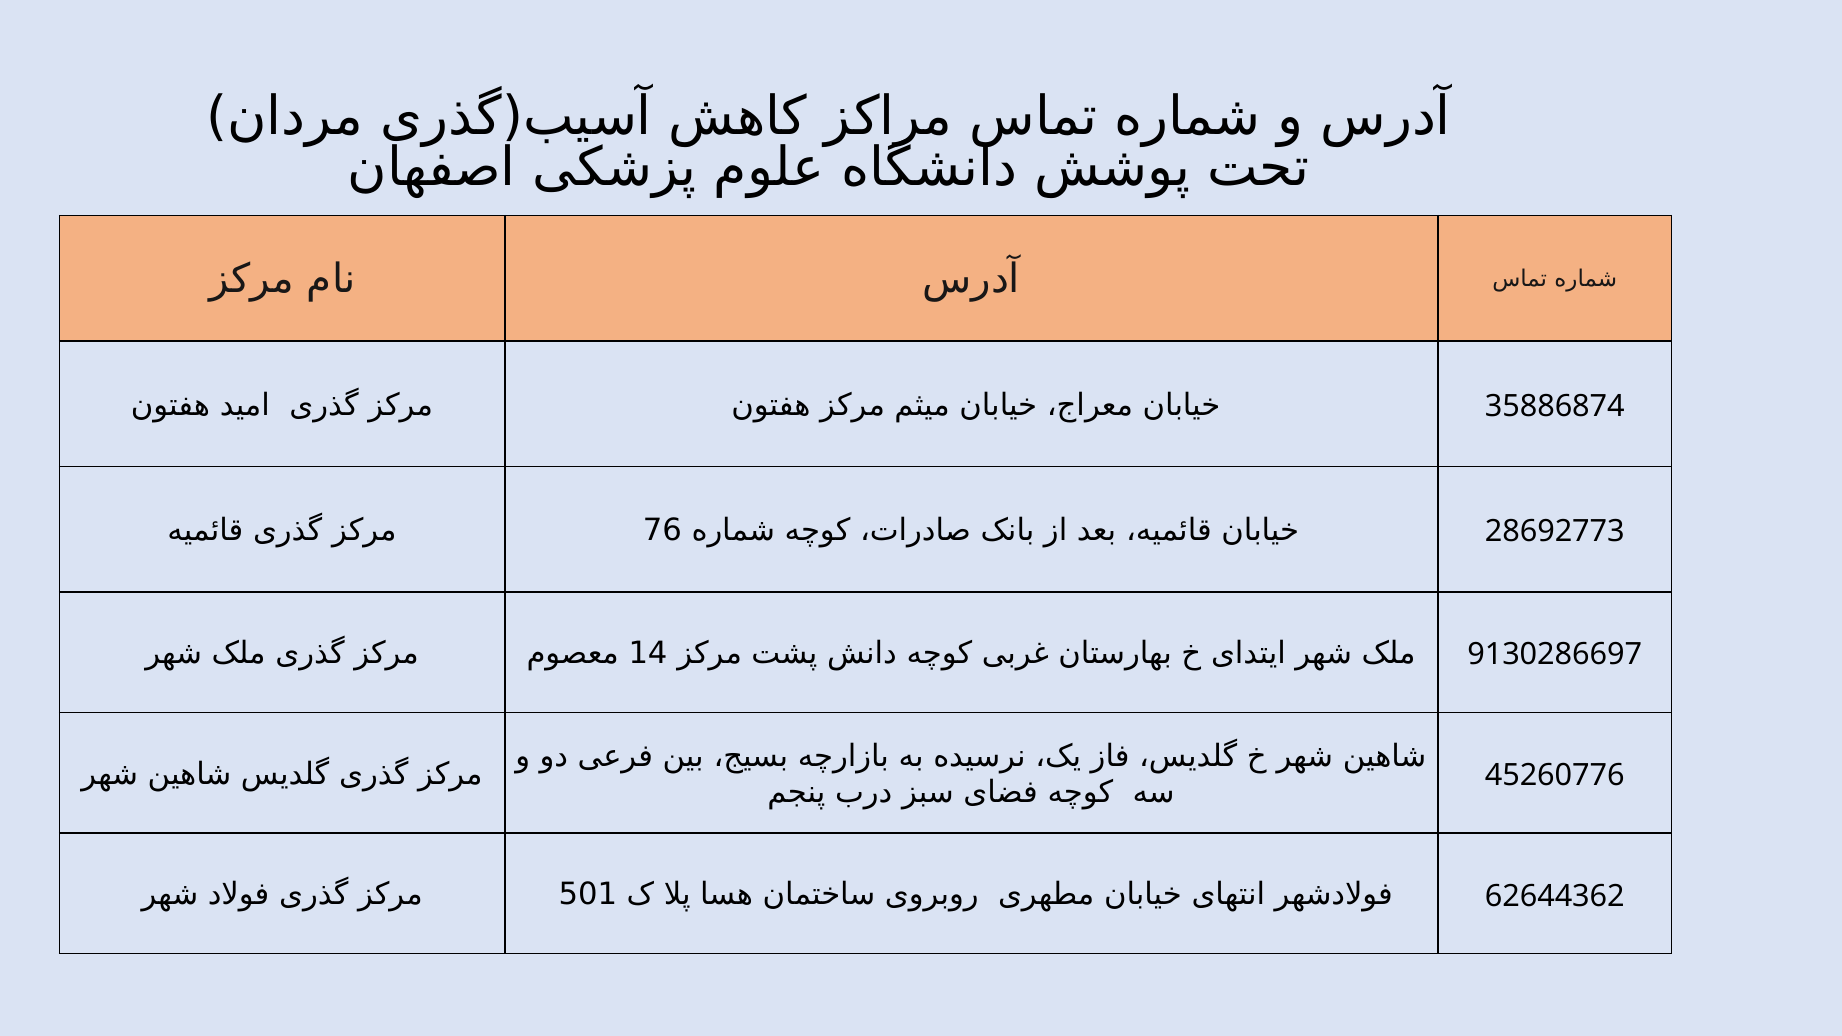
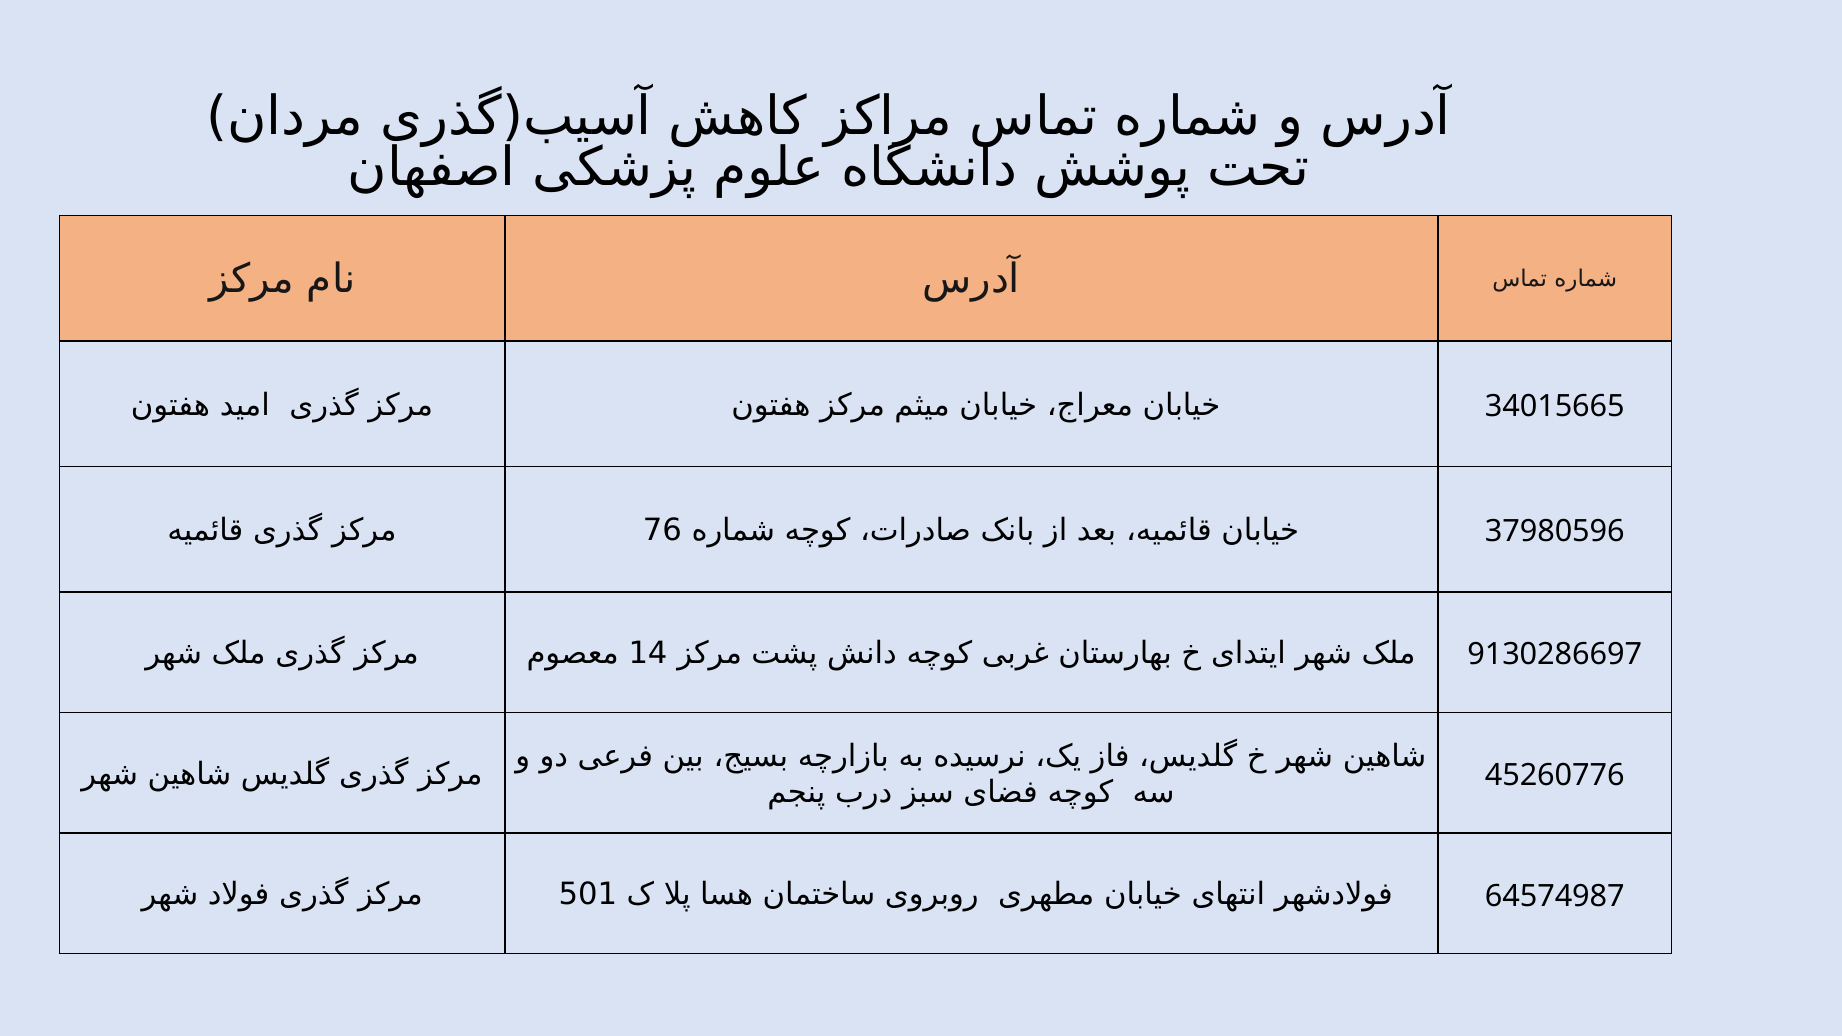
35886874: 35886874 -> 34015665
28692773: 28692773 -> 37980596
62644362: 62644362 -> 64574987
